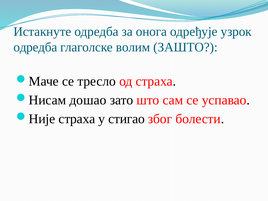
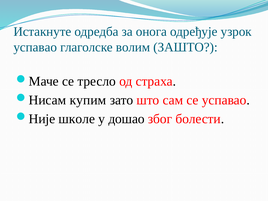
одредба at (35, 47): одредба -> успавао
дошао: дошао -> купим
страха at (77, 119): страха -> школе
стигао: стигао -> дошао
